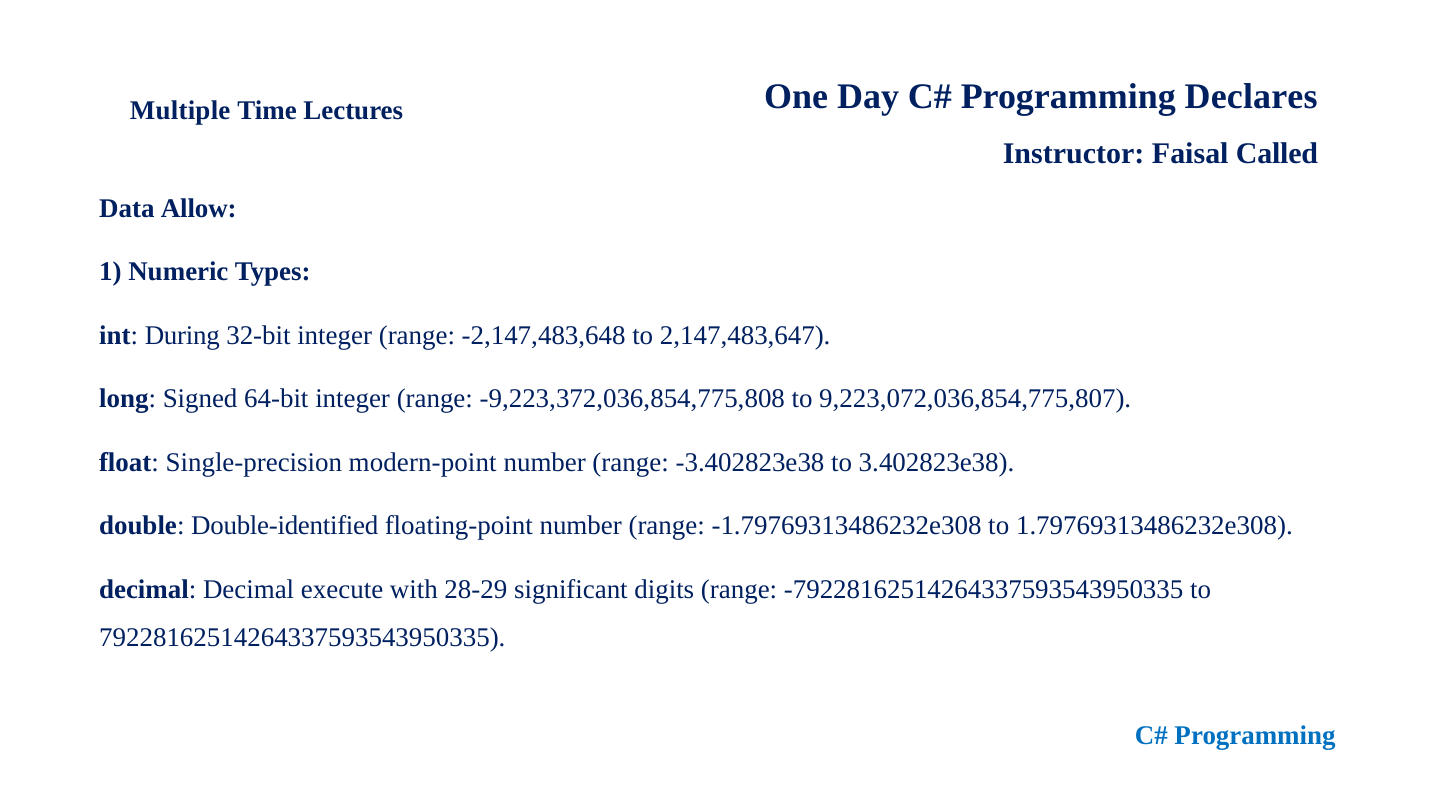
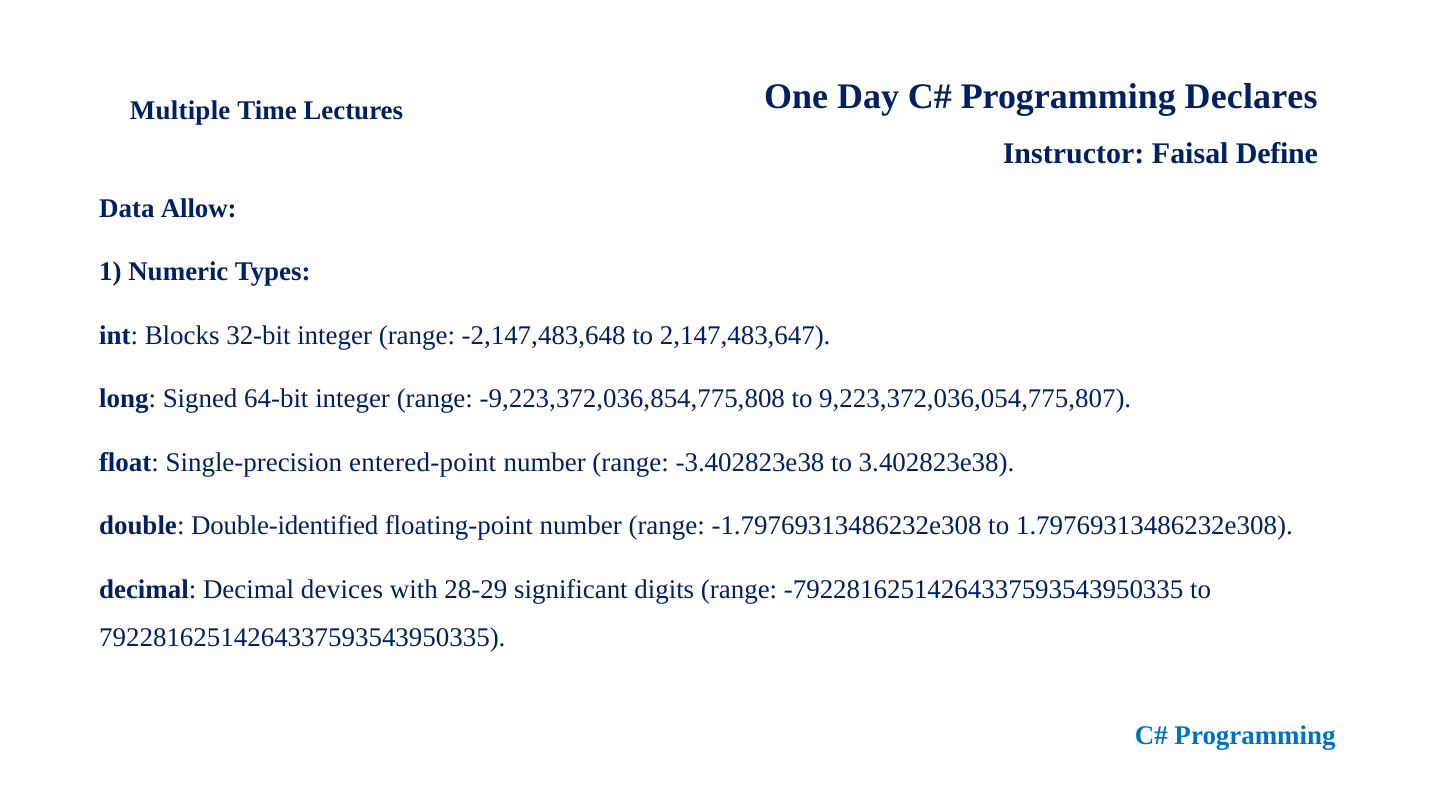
Called: Called -> Define
During: During -> Blocks
9,223,072,036,854,775,807: 9,223,072,036,854,775,807 -> 9,223,372,036,054,775,807
modern-point: modern-point -> entered-point
execute: execute -> devices
